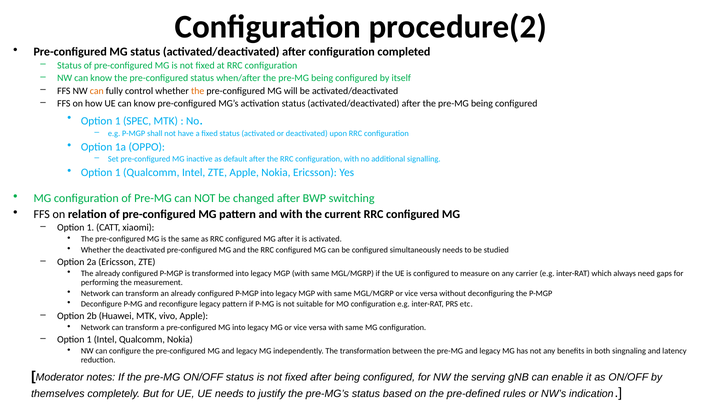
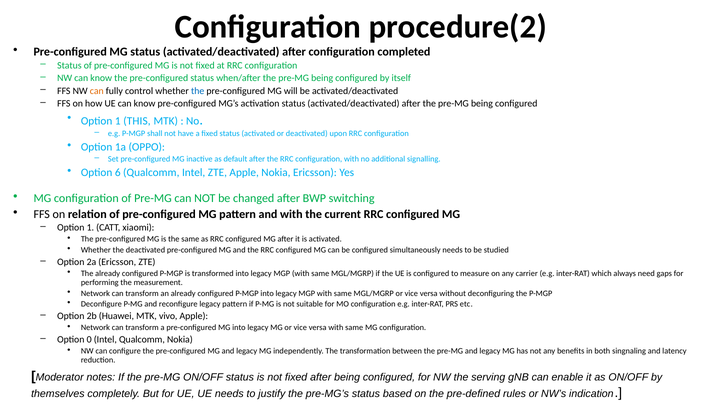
the at (198, 91) colour: orange -> blue
SPEC: SPEC -> THIS
1 at (118, 172): 1 -> 6
1 at (89, 340): 1 -> 0
